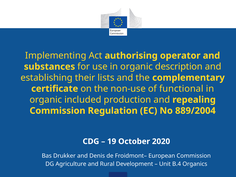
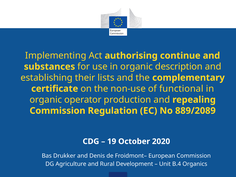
operator: operator -> continue
included: included -> operator
889/2004: 889/2004 -> 889/2089
